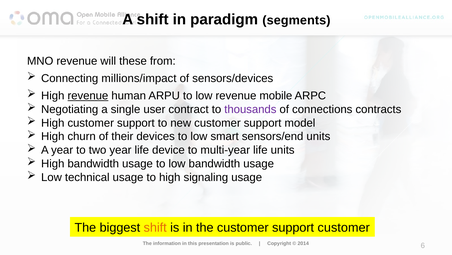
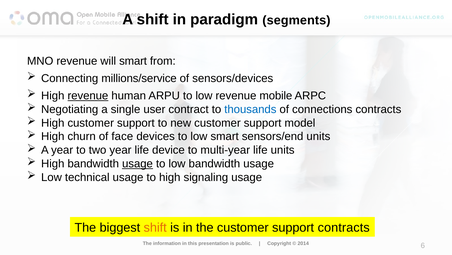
will these: these -> smart
millions/impact: millions/impact -> millions/service
thousands colour: purple -> blue
their: their -> face
usage at (137, 163) underline: none -> present
support customer: customer -> contracts
